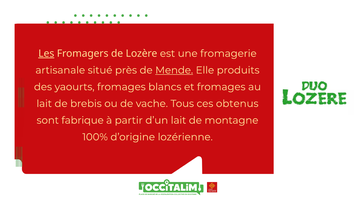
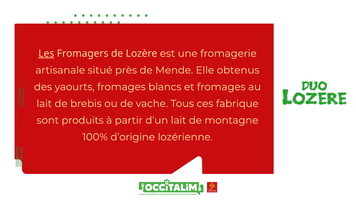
Mende underline: present -> none
produits: produits -> obtenus
obtenus: obtenus -> fabrique
fabrique: fabrique -> produits
